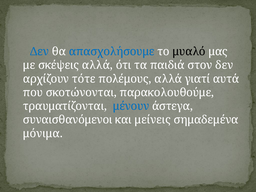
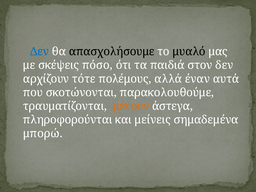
απασχολήσουμε colour: blue -> black
σκέψεις αλλά: αλλά -> πόσο
γιατί: γιατί -> έναν
μένουν colour: blue -> orange
συναισθανόμενοι: συναισθανόμενοι -> πληροφορούνται
μόνιμα: μόνιμα -> μπορώ
